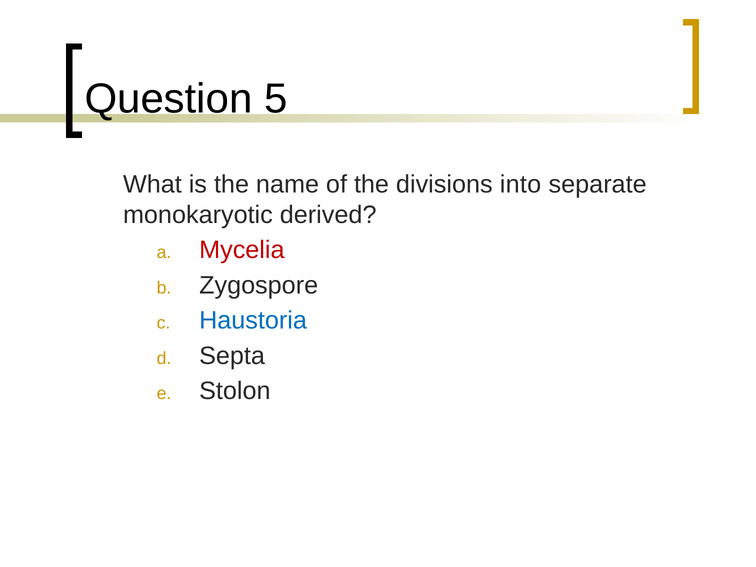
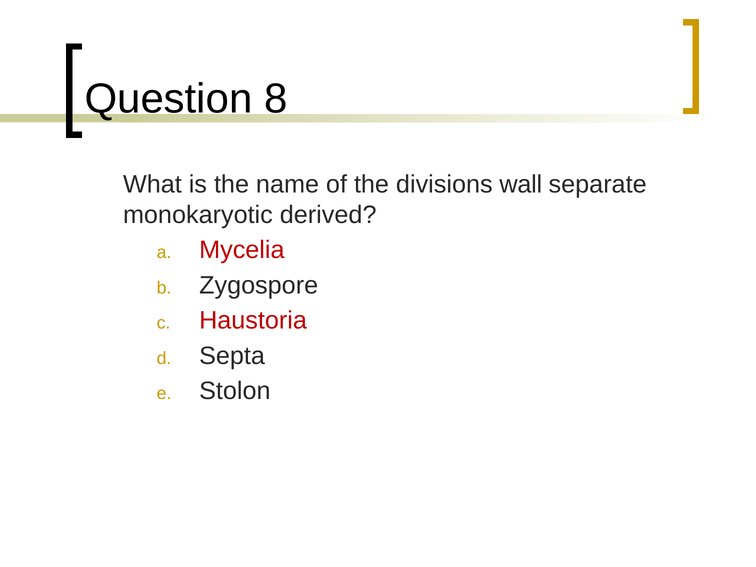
5: 5 -> 8
into: into -> wall
Haustoria colour: blue -> red
